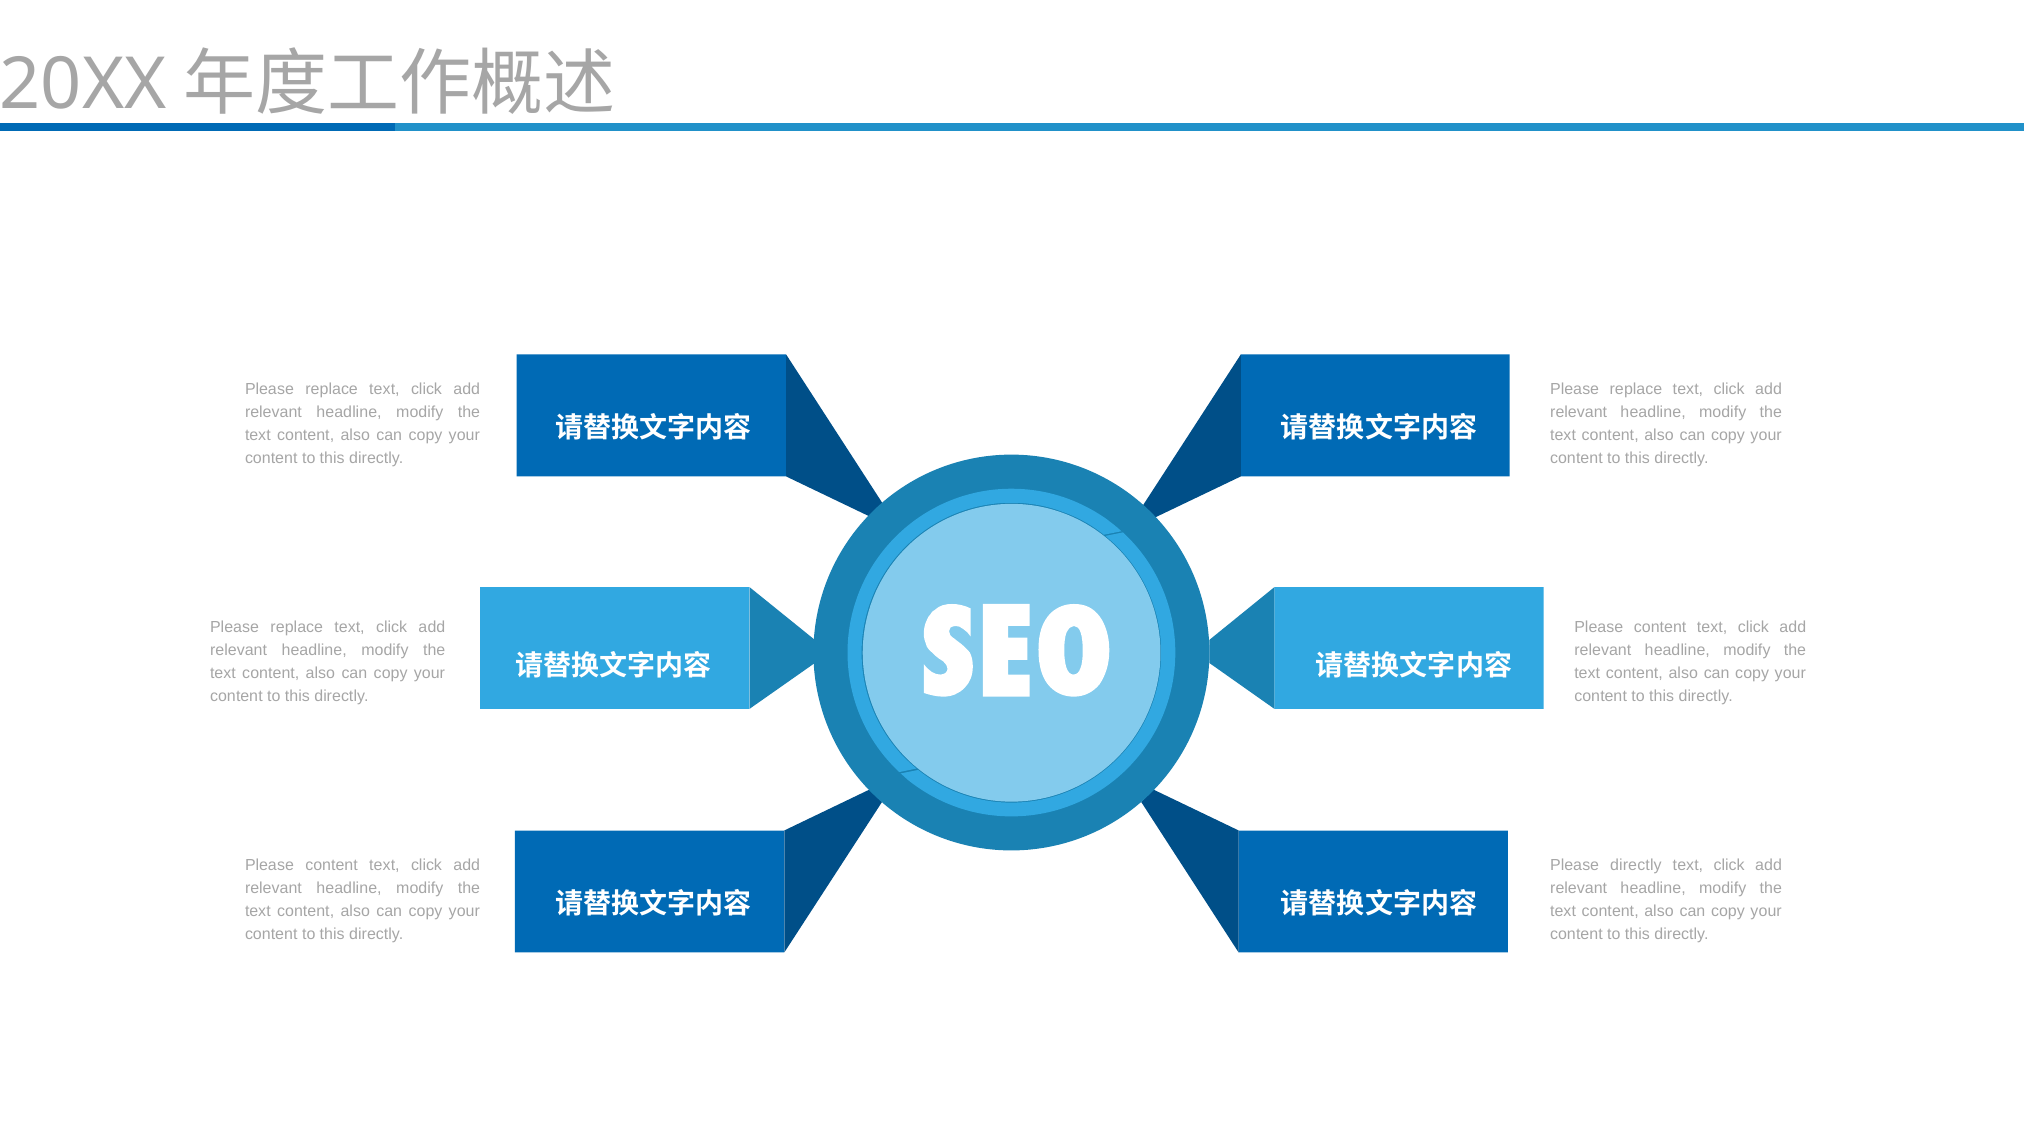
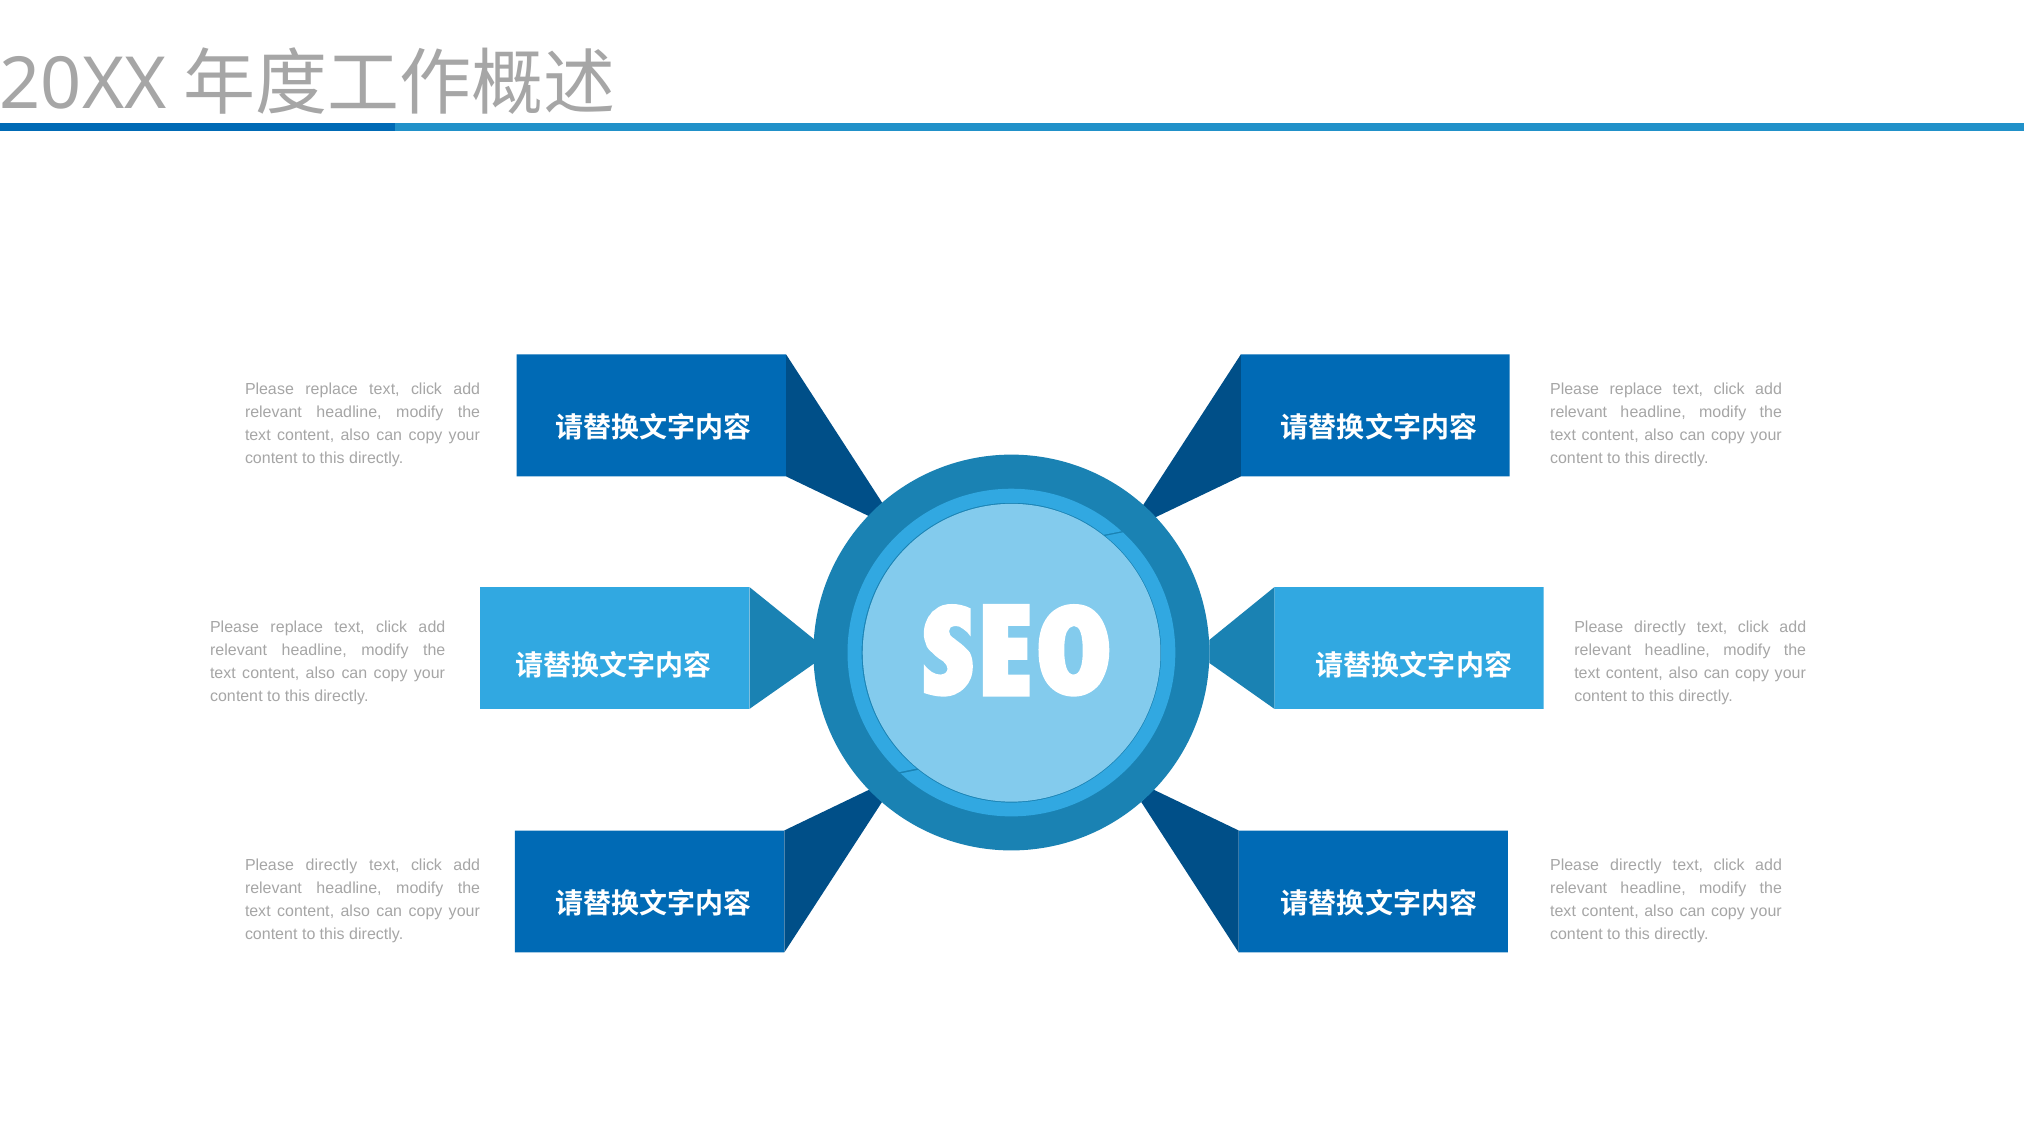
content at (1660, 628): content -> directly
content at (332, 866): content -> directly
